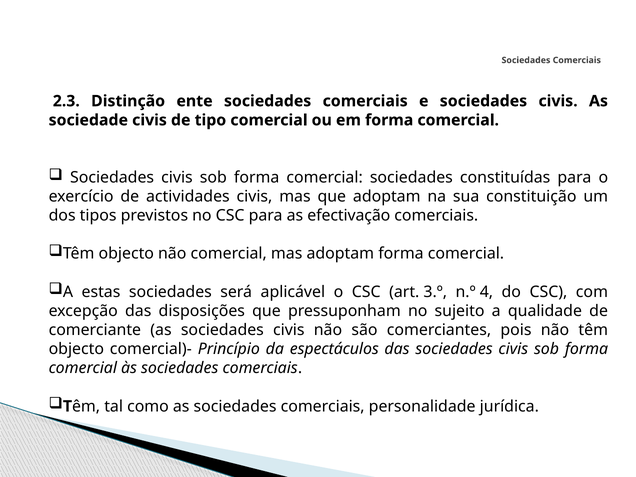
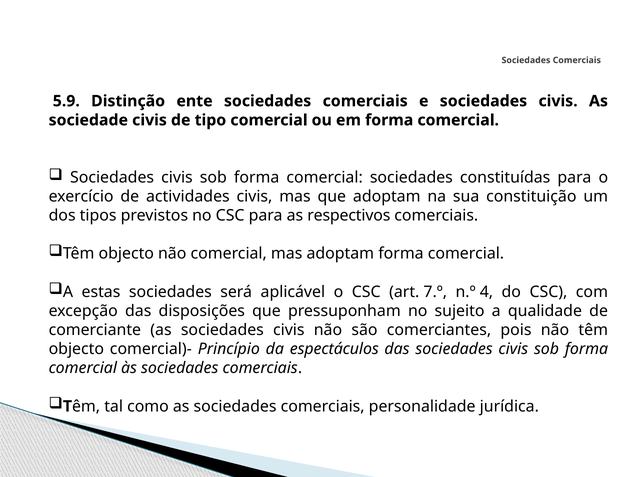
2.3: 2.3 -> 5.9
efectivação: efectivação -> respectivos
3.º: 3.º -> 7.º
